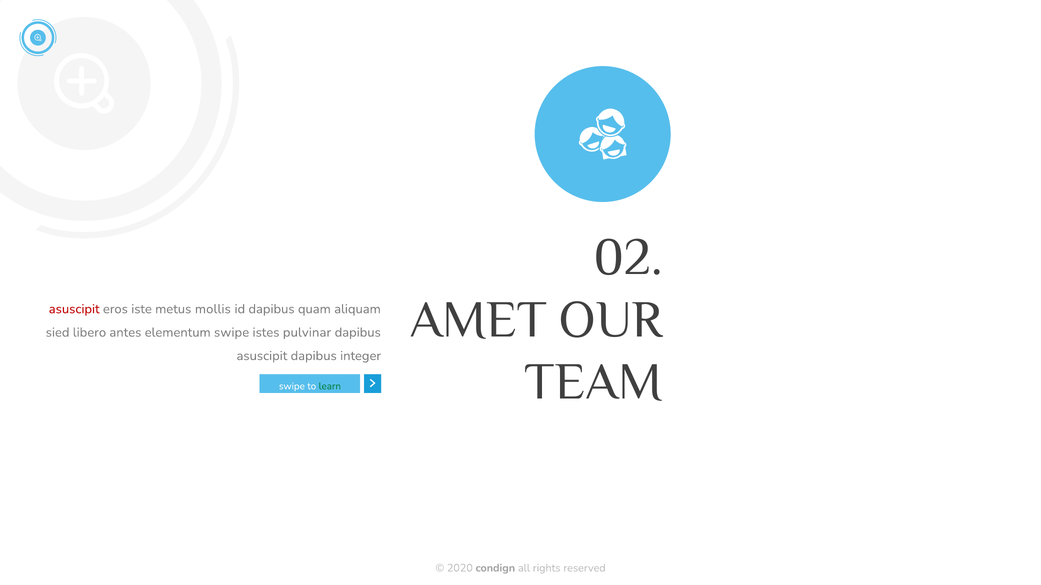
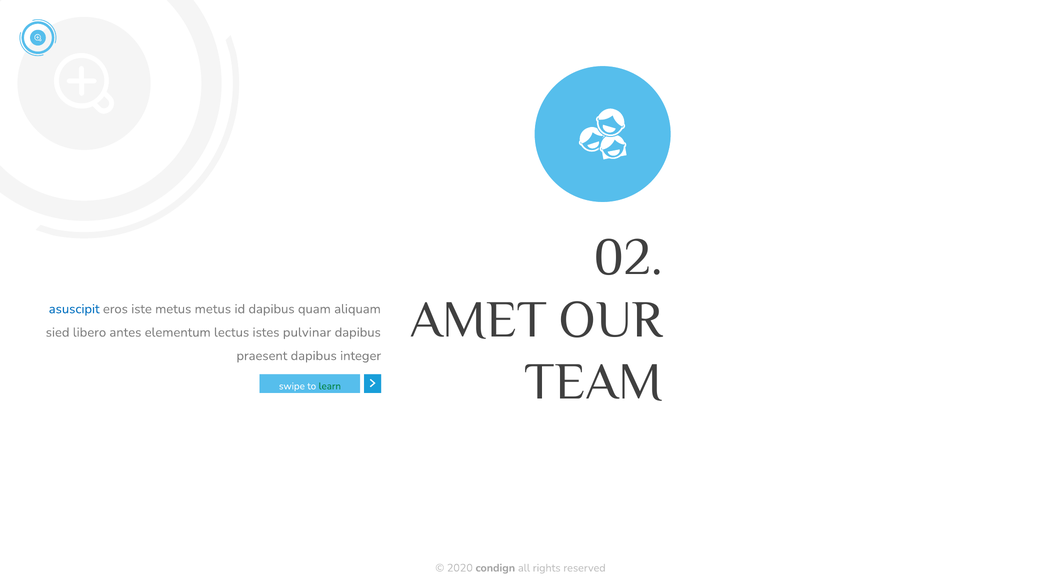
asuscipit at (74, 309) colour: red -> blue
metus mollis: mollis -> metus
elementum swipe: swipe -> lectus
asuscipit at (262, 356): asuscipit -> praesent
